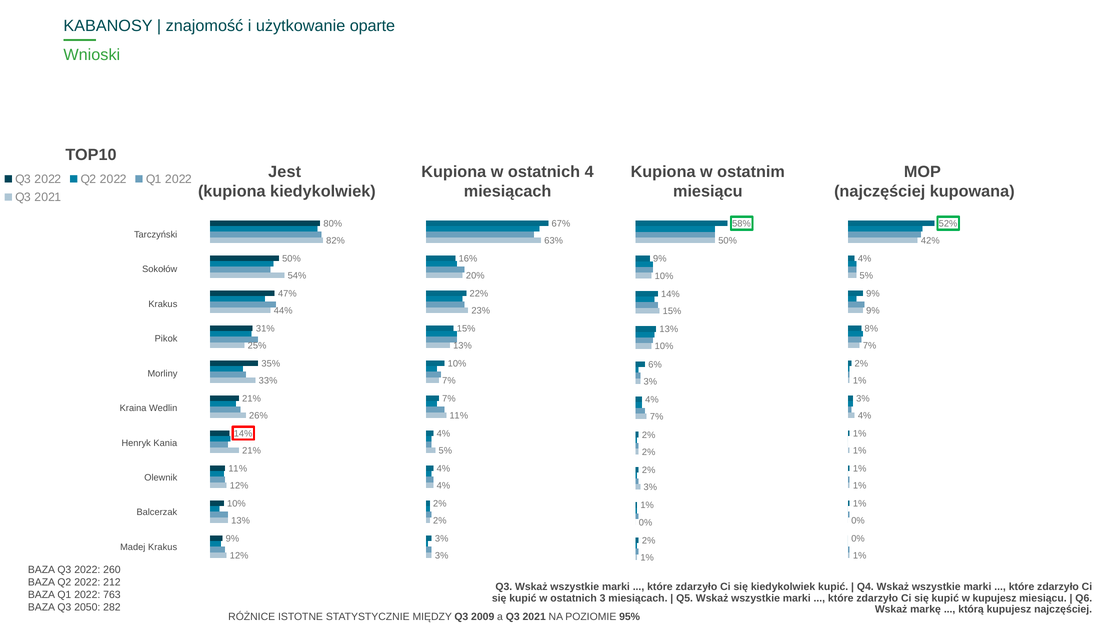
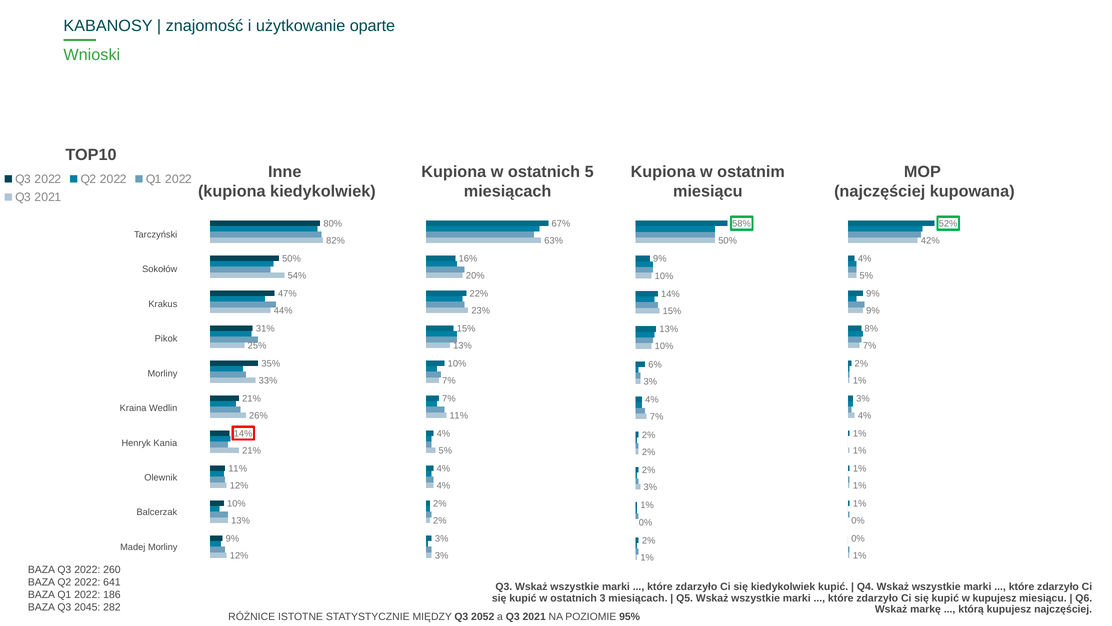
Jest: Jest -> Inne
4: 4 -> 5
Madej Krakus: Krakus -> Morliny
212: 212 -> 641
763: 763 -> 186
2050: 2050 -> 2045
2009: 2009 -> 2052
